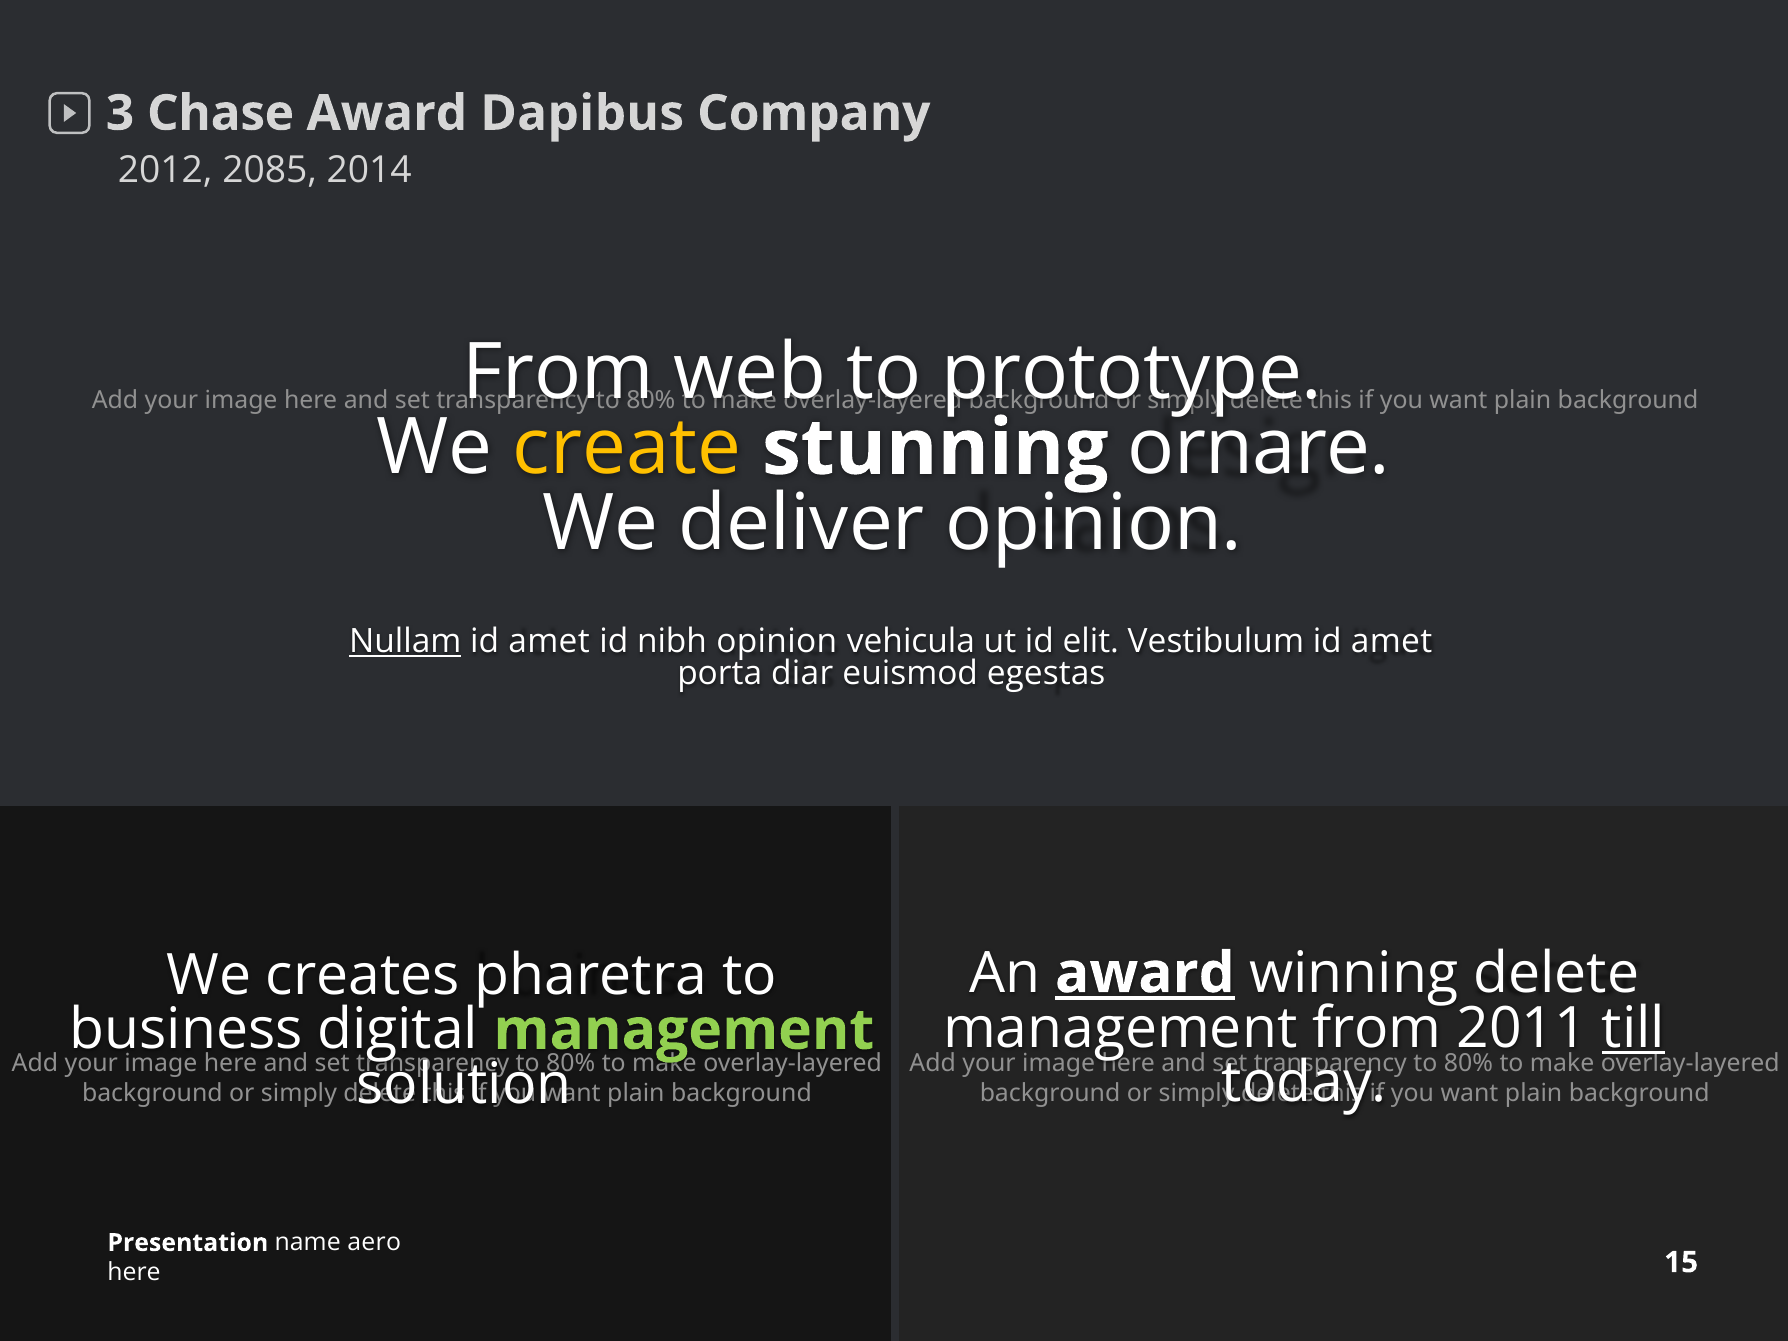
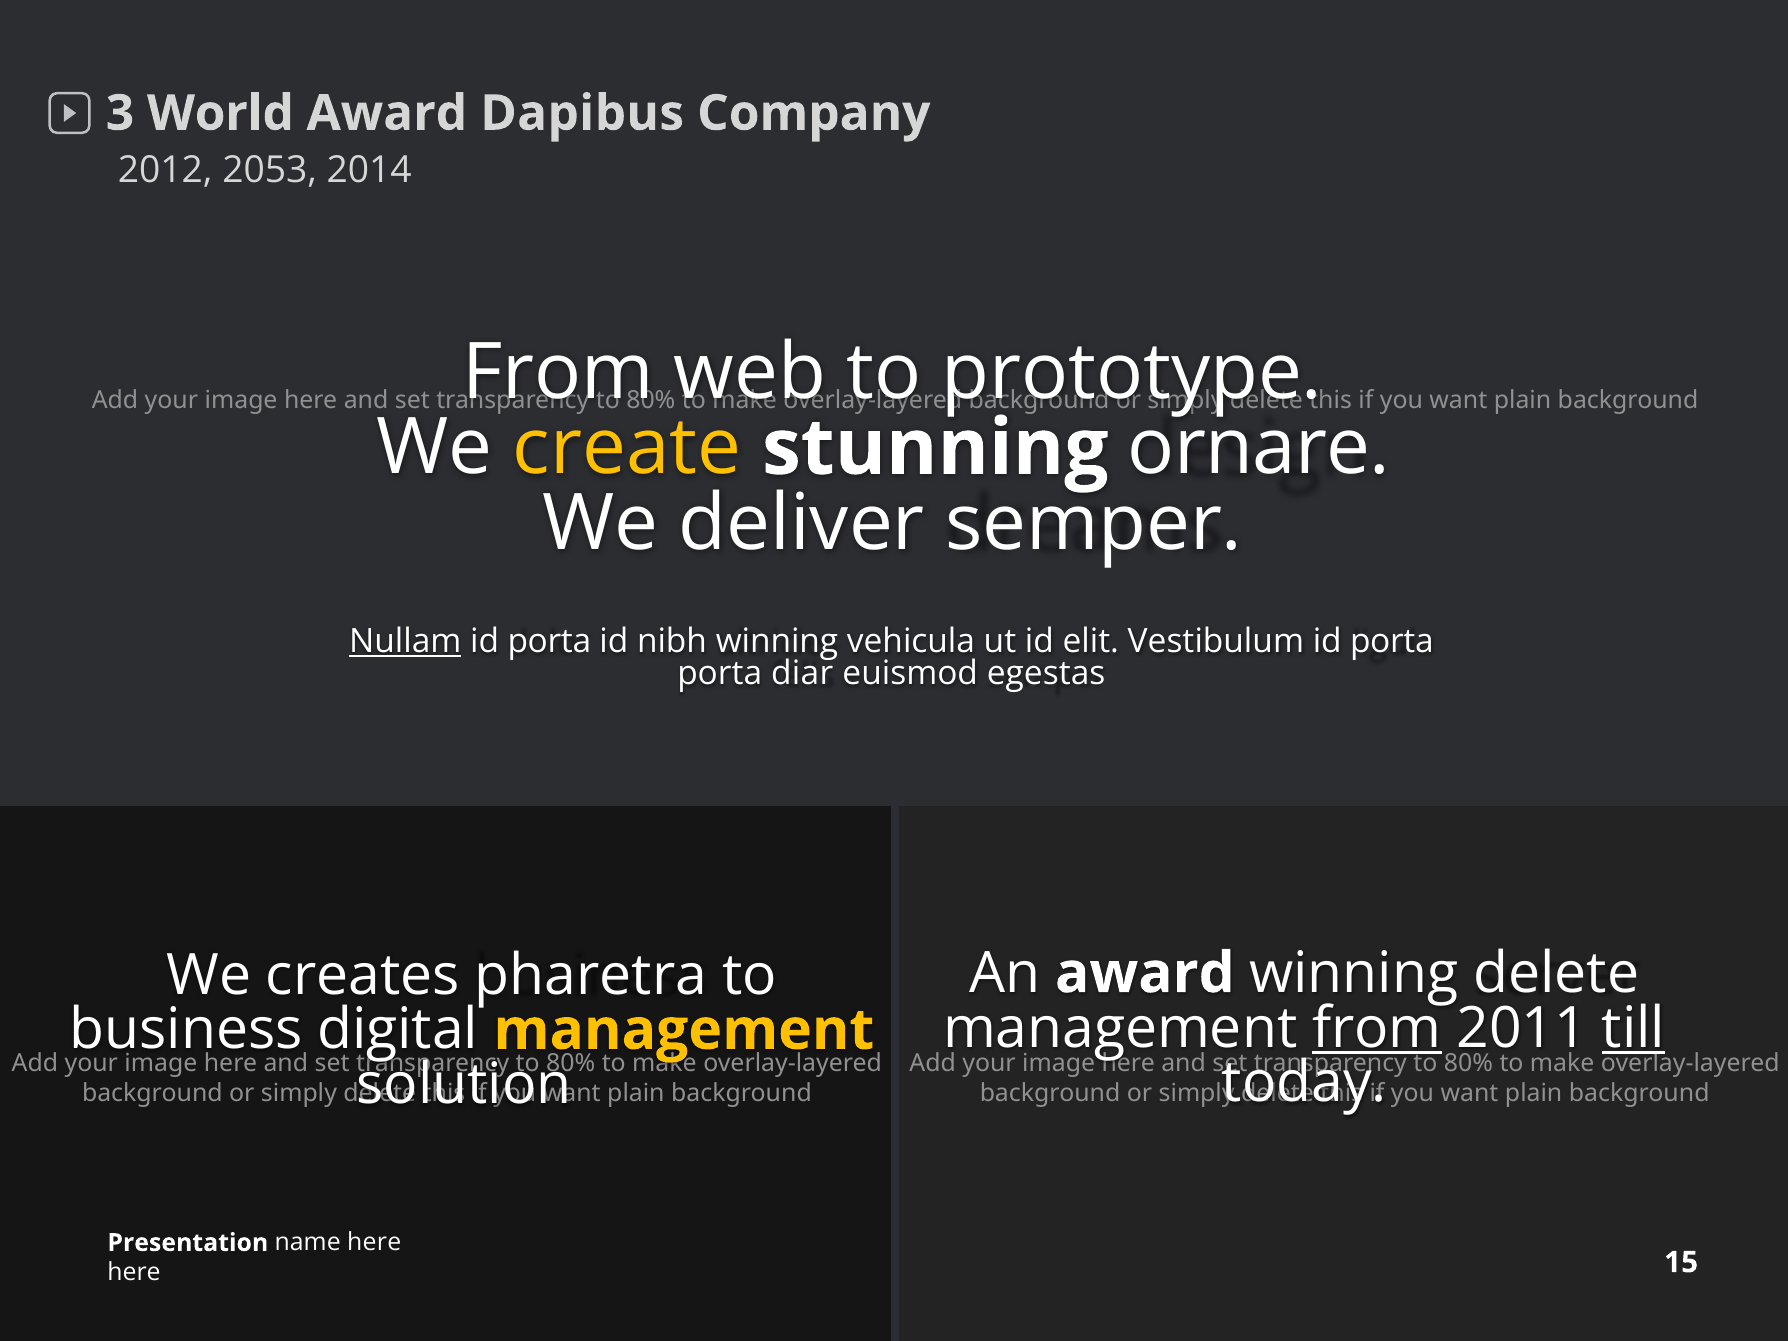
Chase: Chase -> World
2085: 2085 -> 2053
deliver opinion: opinion -> semper
amet at (549, 641): amet -> porta
nibh opinion: opinion -> winning
Vestibulum id amet: amet -> porta
award at (1145, 973) underline: present -> none
from at (1377, 1028) underline: none -> present
management at (684, 1030) colour: light green -> yellow
name aero: aero -> here
